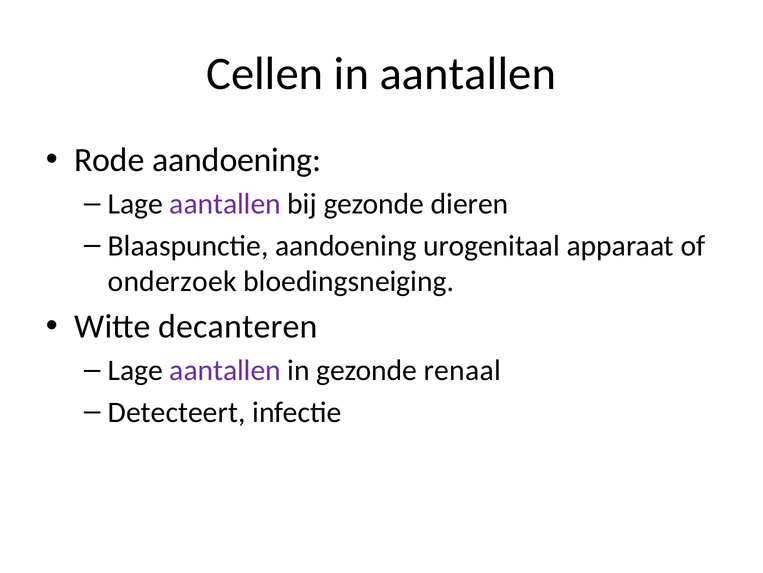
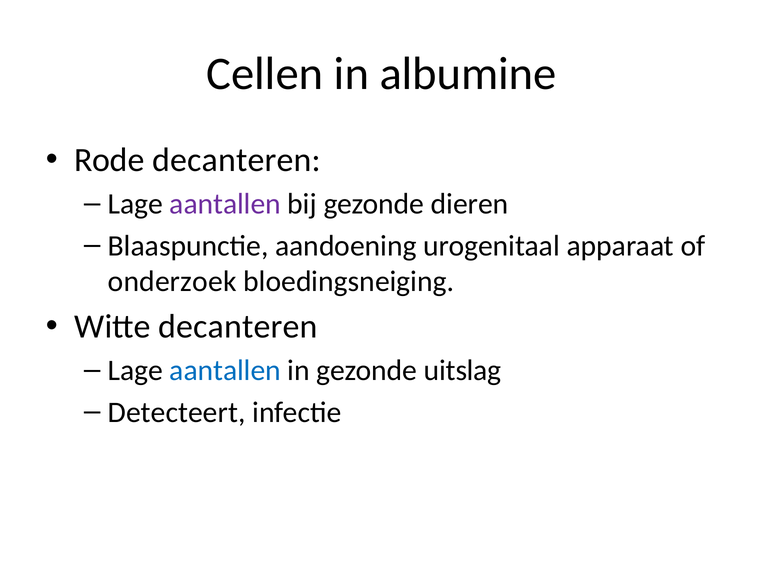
in aantallen: aantallen -> albumine
Rode aandoening: aandoening -> decanteren
aantallen at (225, 370) colour: purple -> blue
renaal: renaal -> uitslag
